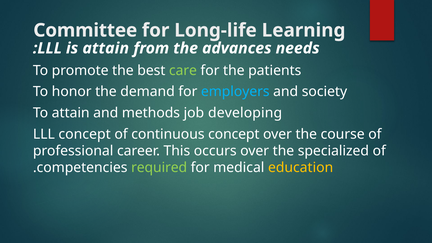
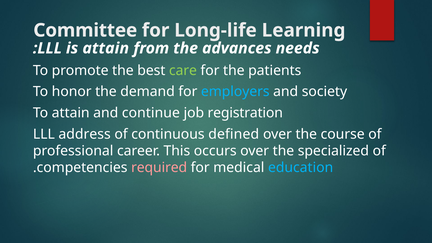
methods: methods -> continue
developing: developing -> registration
LLL concept: concept -> address
continuous concept: concept -> defined
required colour: light green -> pink
education colour: yellow -> light blue
